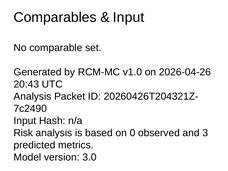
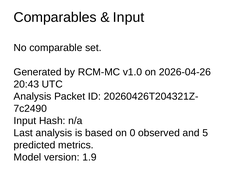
Risk: Risk -> Last
3: 3 -> 5
3.0: 3.0 -> 1.9
